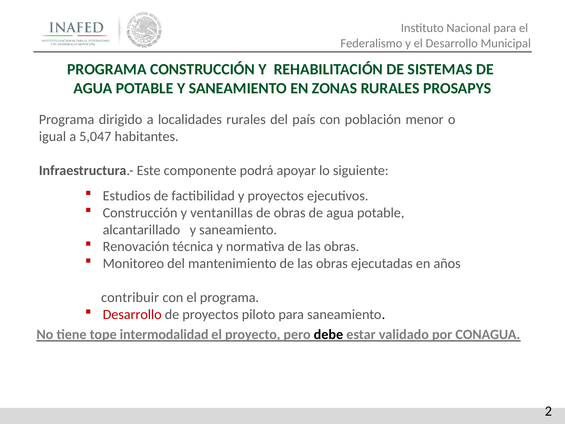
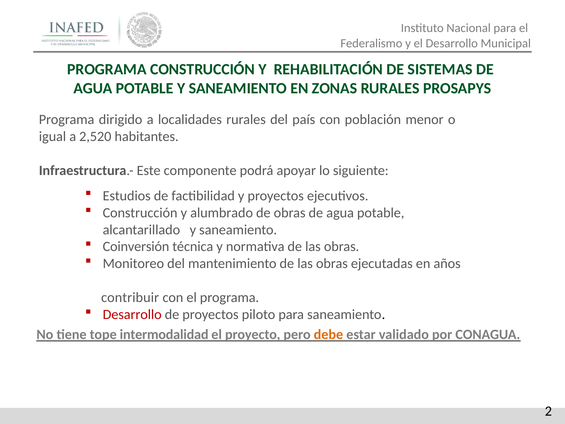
5,047: 5,047 -> 2,520
ventanillas: ventanillas -> alumbrado
Renovación: Renovación -> Coinversión
debe colour: black -> orange
